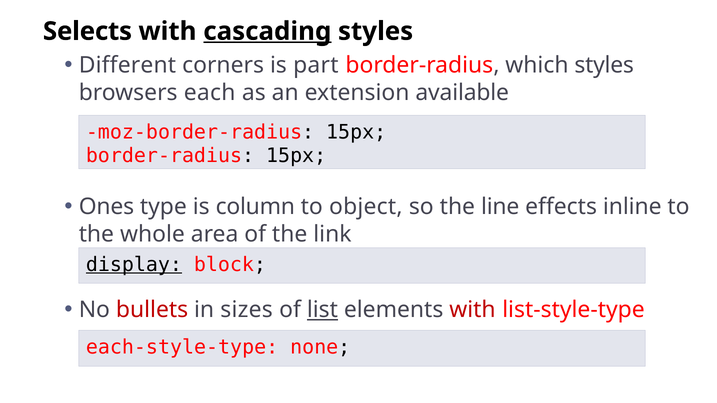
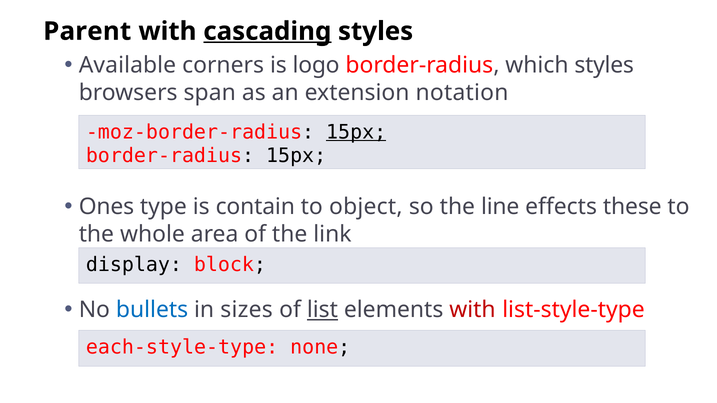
Selects: Selects -> Parent
Different: Different -> Available
part: part -> logo
each: each -> span
available: available -> notation
15px at (356, 132) underline: none -> present
column: column -> contain
inline: inline -> these
display underline: present -> none
bullets colour: red -> blue
